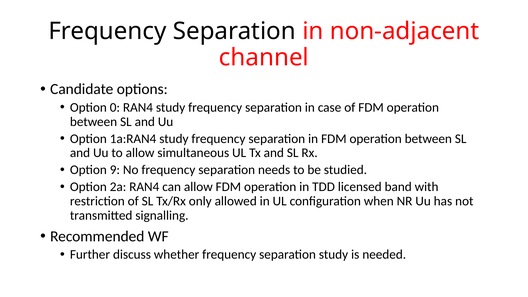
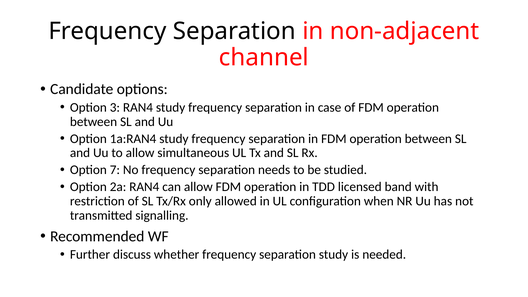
0: 0 -> 3
9: 9 -> 7
